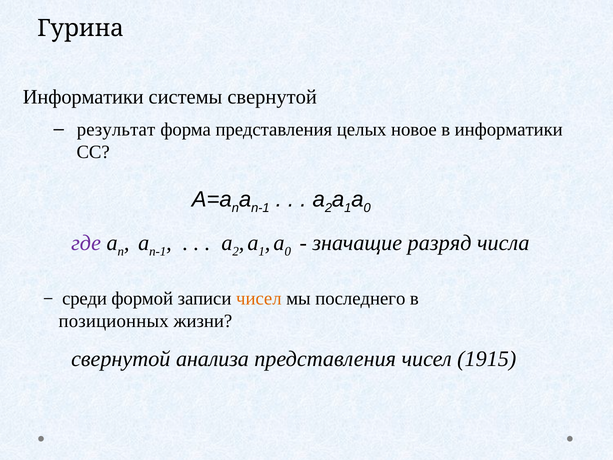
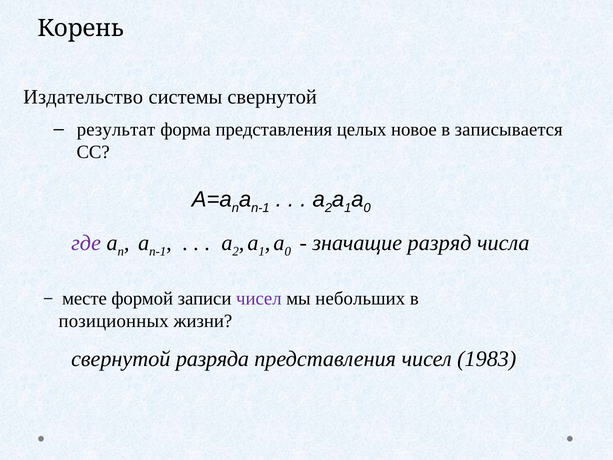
Гурина: Гурина -> Корень
Информатики at (83, 97): Информатики -> Издательство
в информатики: информатики -> записывается
среди: среди -> месте
чисел at (259, 299) colour: orange -> purple
последнего: последнего -> небольших
анализа: анализа -> разряда
1915: 1915 -> 1983
